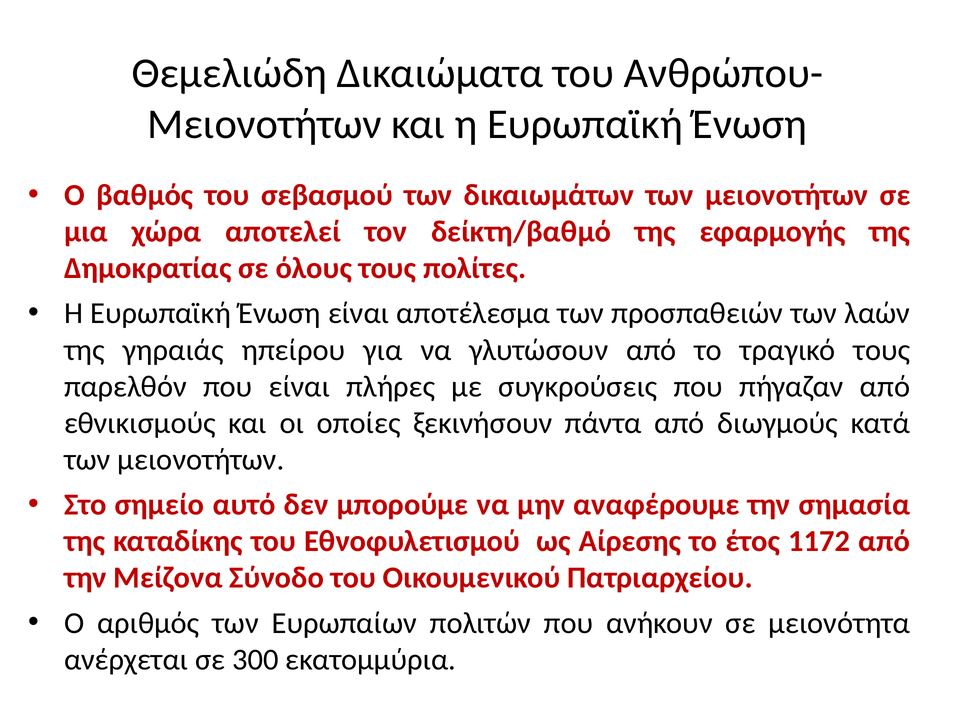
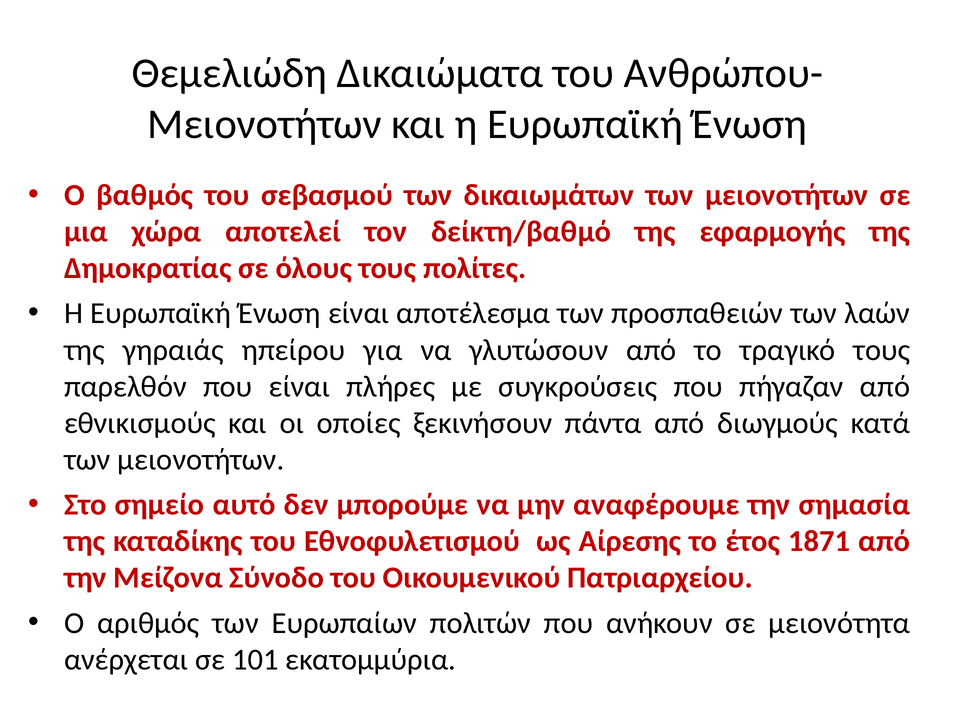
1172: 1172 -> 1871
300: 300 -> 101
